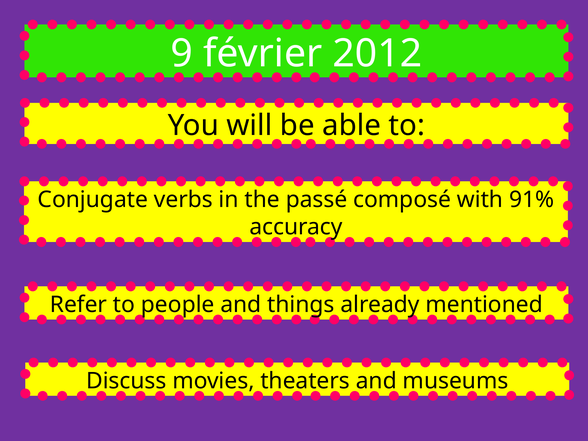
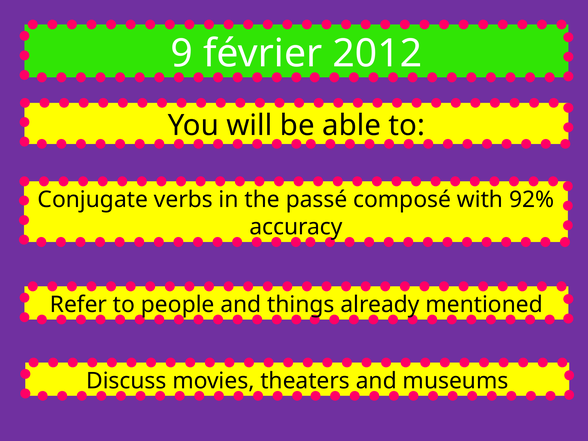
91%: 91% -> 92%
